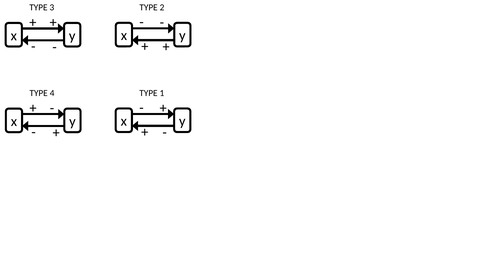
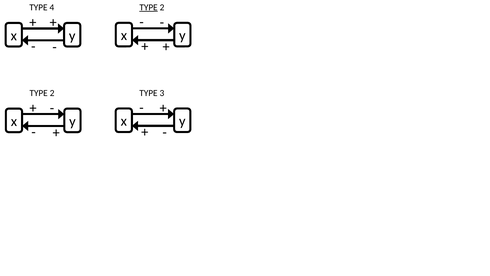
TYPE at (149, 7) underline: none -> present
3: 3 -> 4
1: 1 -> 3
4 at (52, 93): 4 -> 2
